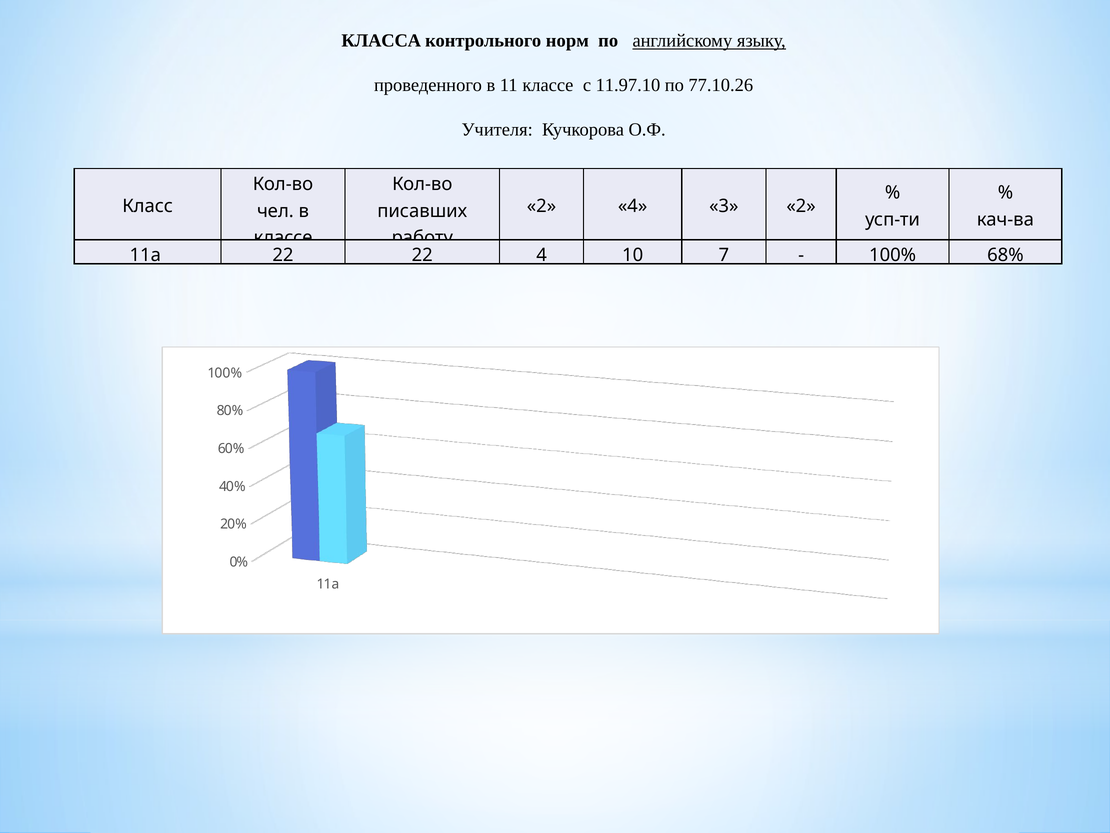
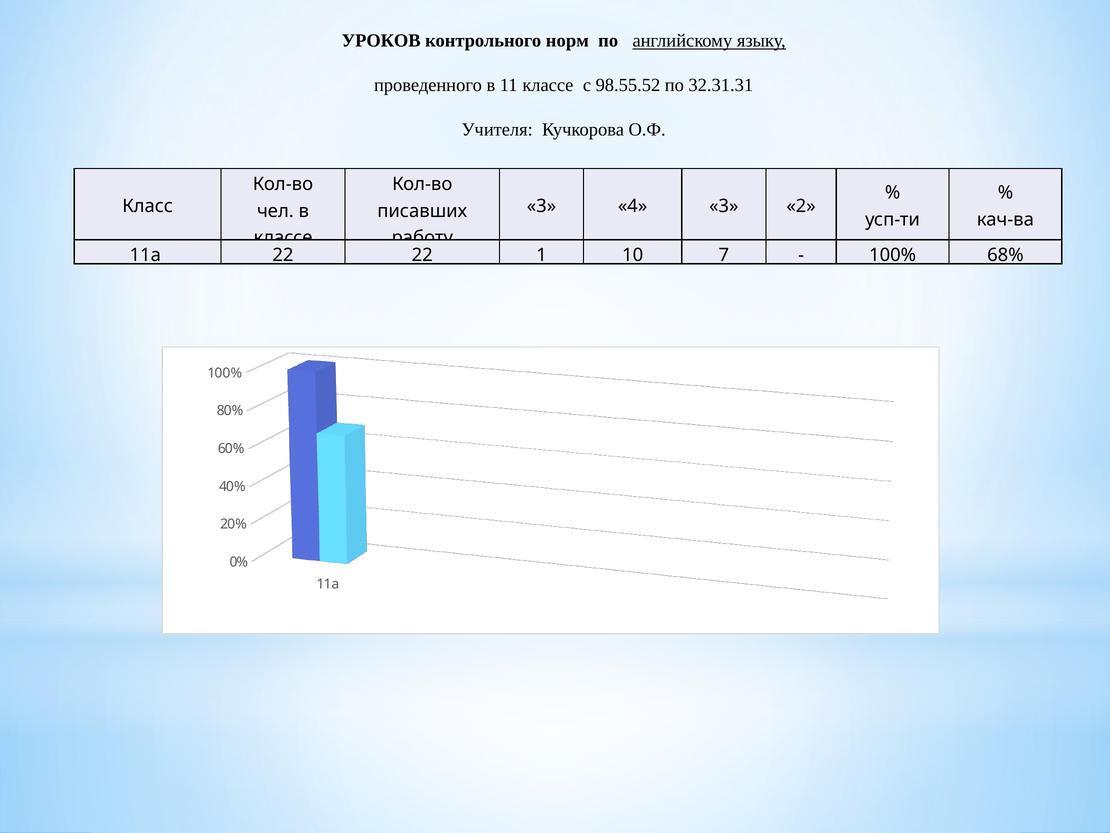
КЛАССА: КЛАССА -> УРОКОВ
11.97.10: 11.97.10 -> 98.55.52
77.10.26: 77.10.26 -> 32.31.31
2 at (541, 206): 2 -> 3
22 4: 4 -> 1
